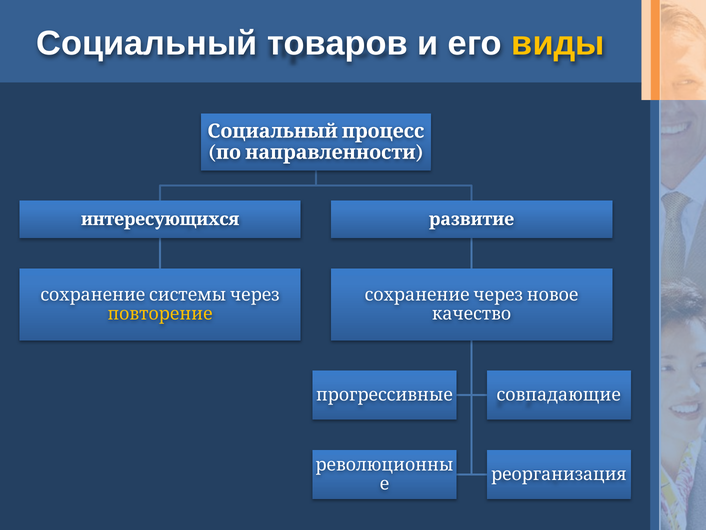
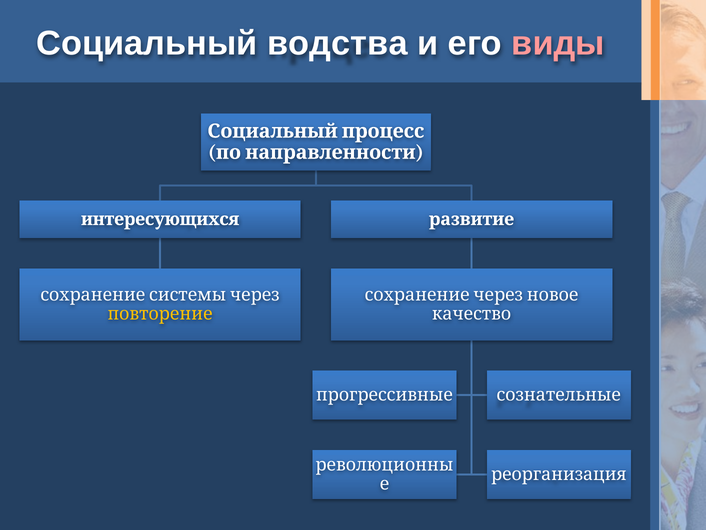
товаров: товаров -> водства
виды colour: yellow -> pink
совпадающие: совпадающие -> сознательные
